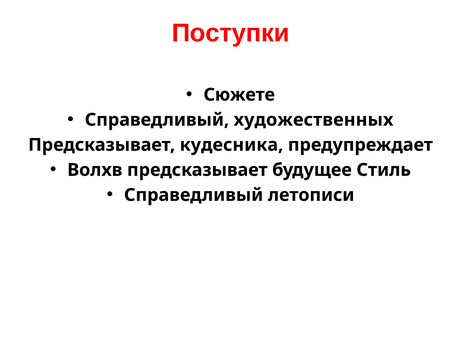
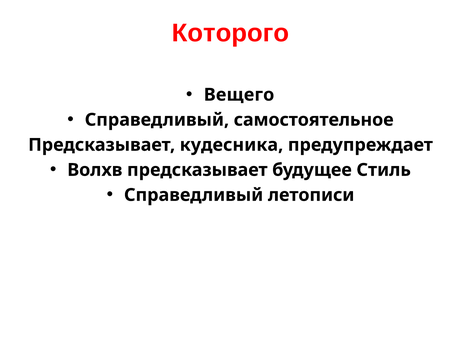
Поступки: Поступки -> Которого
Сюжете: Сюжете -> Вещего
художественных: художественных -> самостоятельное
